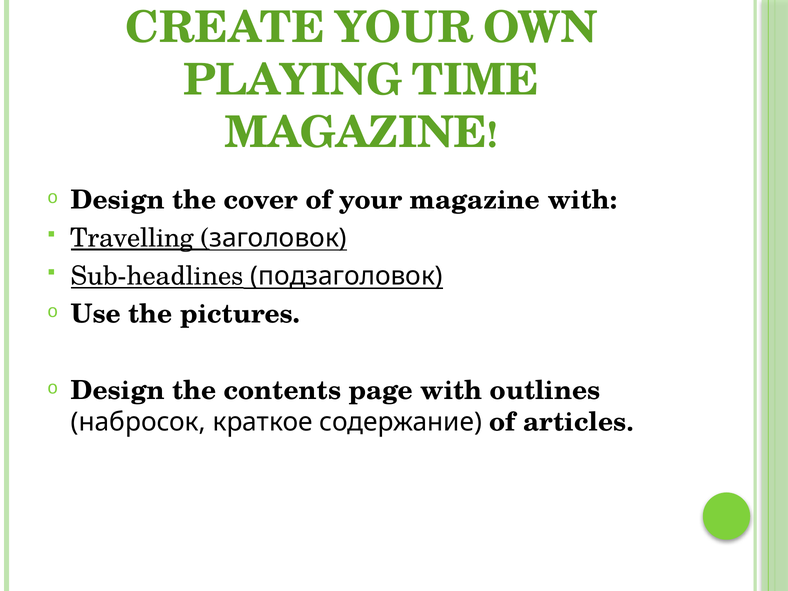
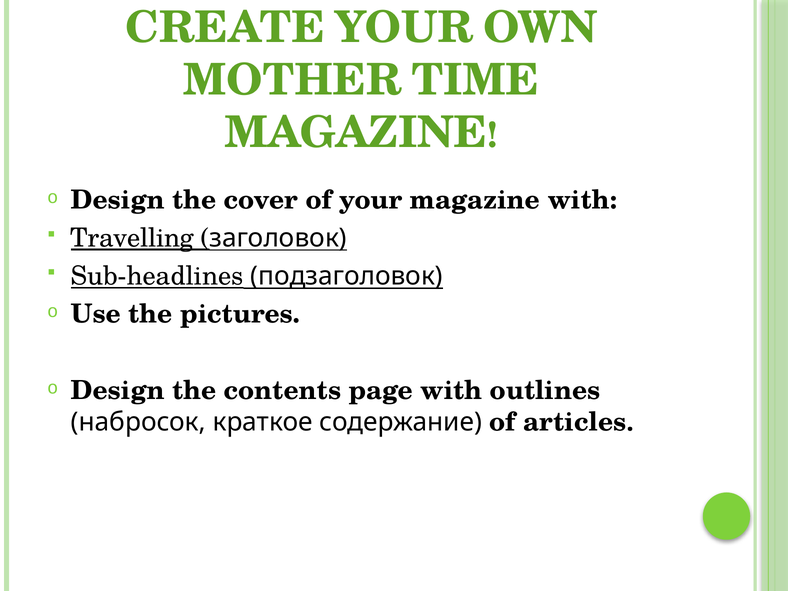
PLAYING: PLAYING -> MOTHER
